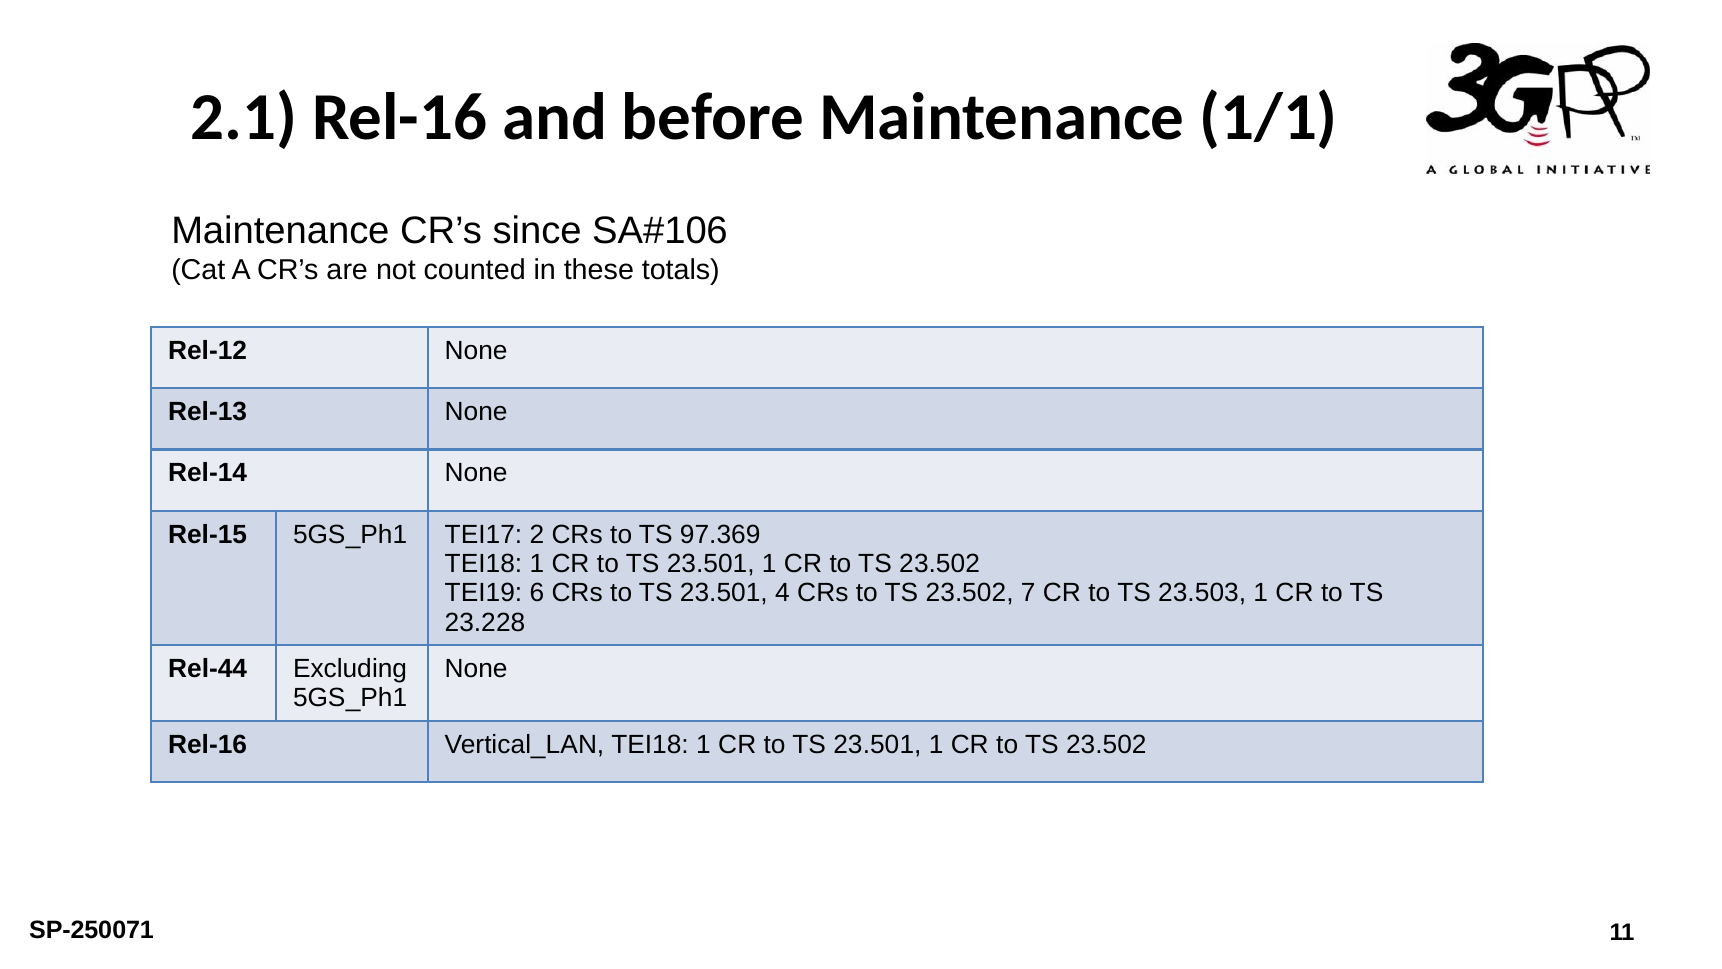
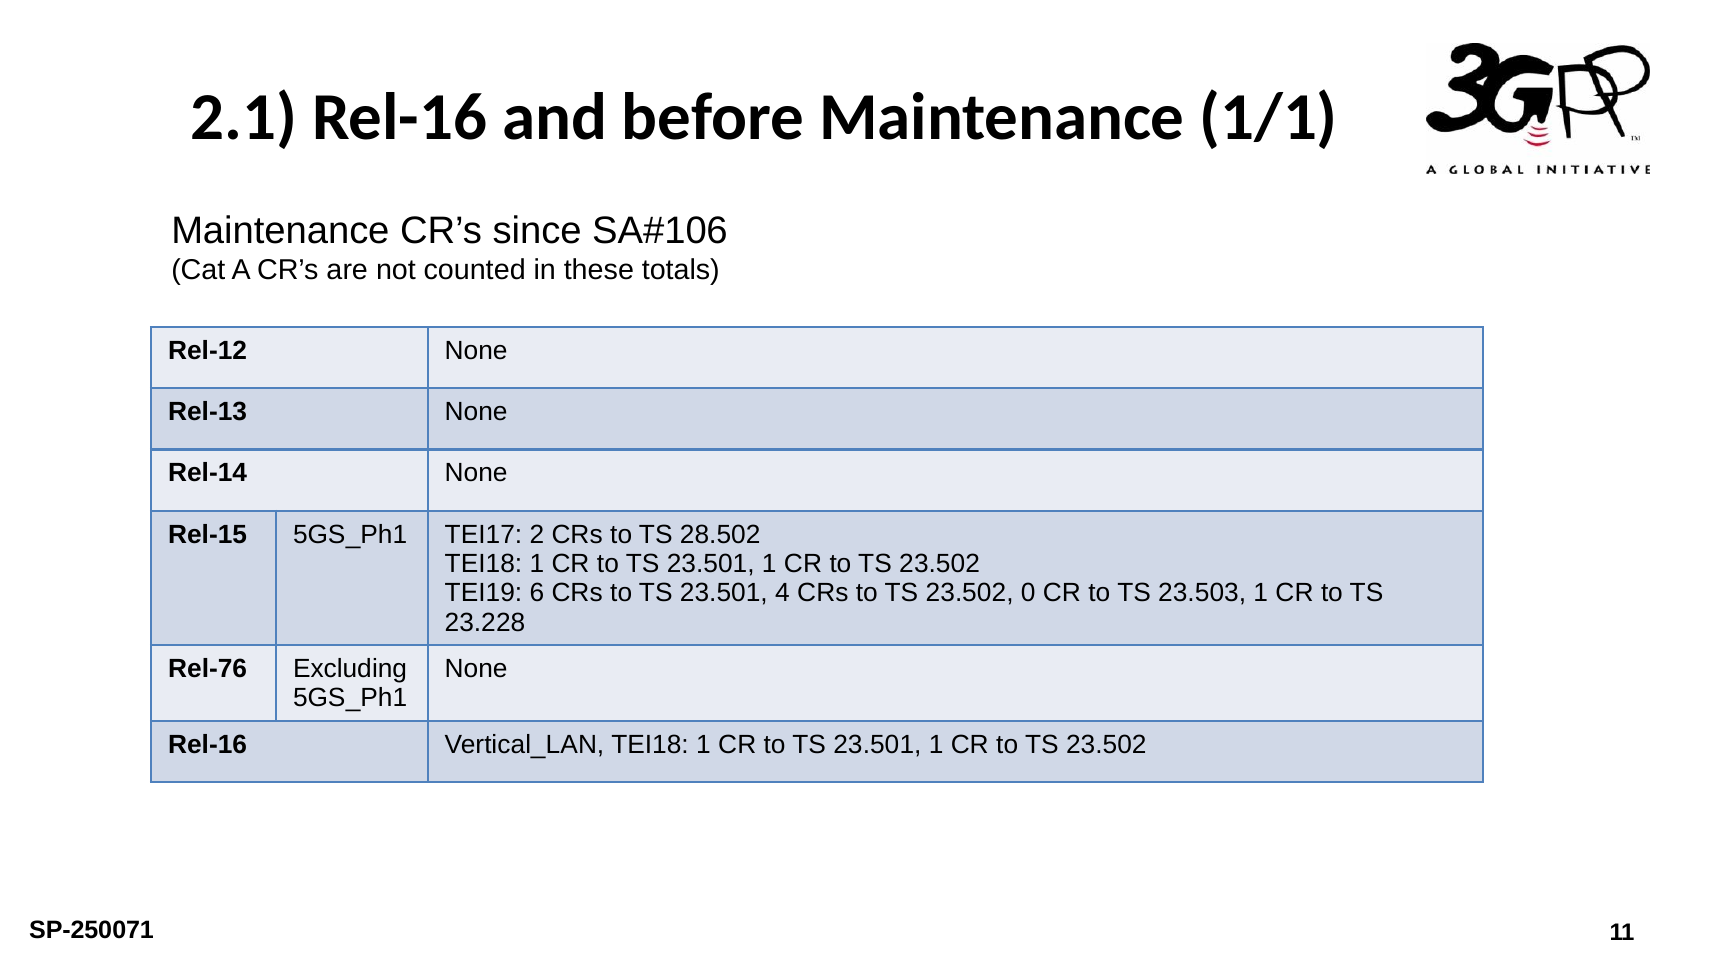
97.369: 97.369 -> 28.502
7: 7 -> 0
Rel-44: Rel-44 -> Rel-76
